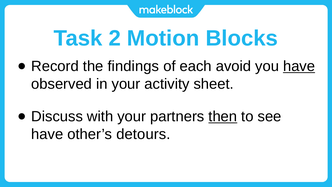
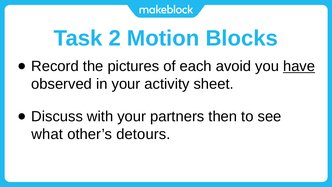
findings: findings -> pictures
then underline: present -> none
have at (47, 134): have -> what
